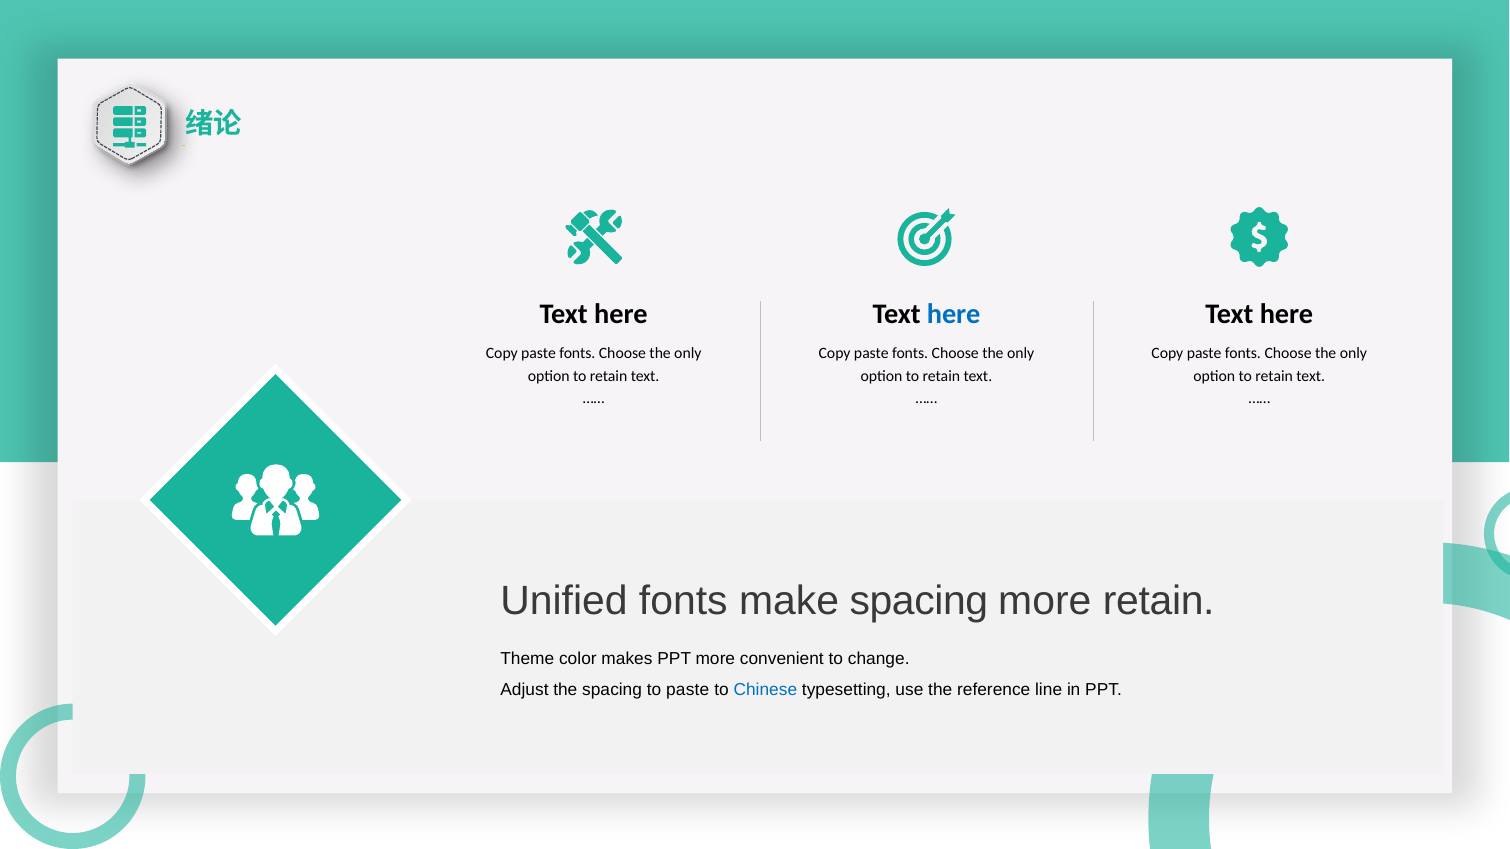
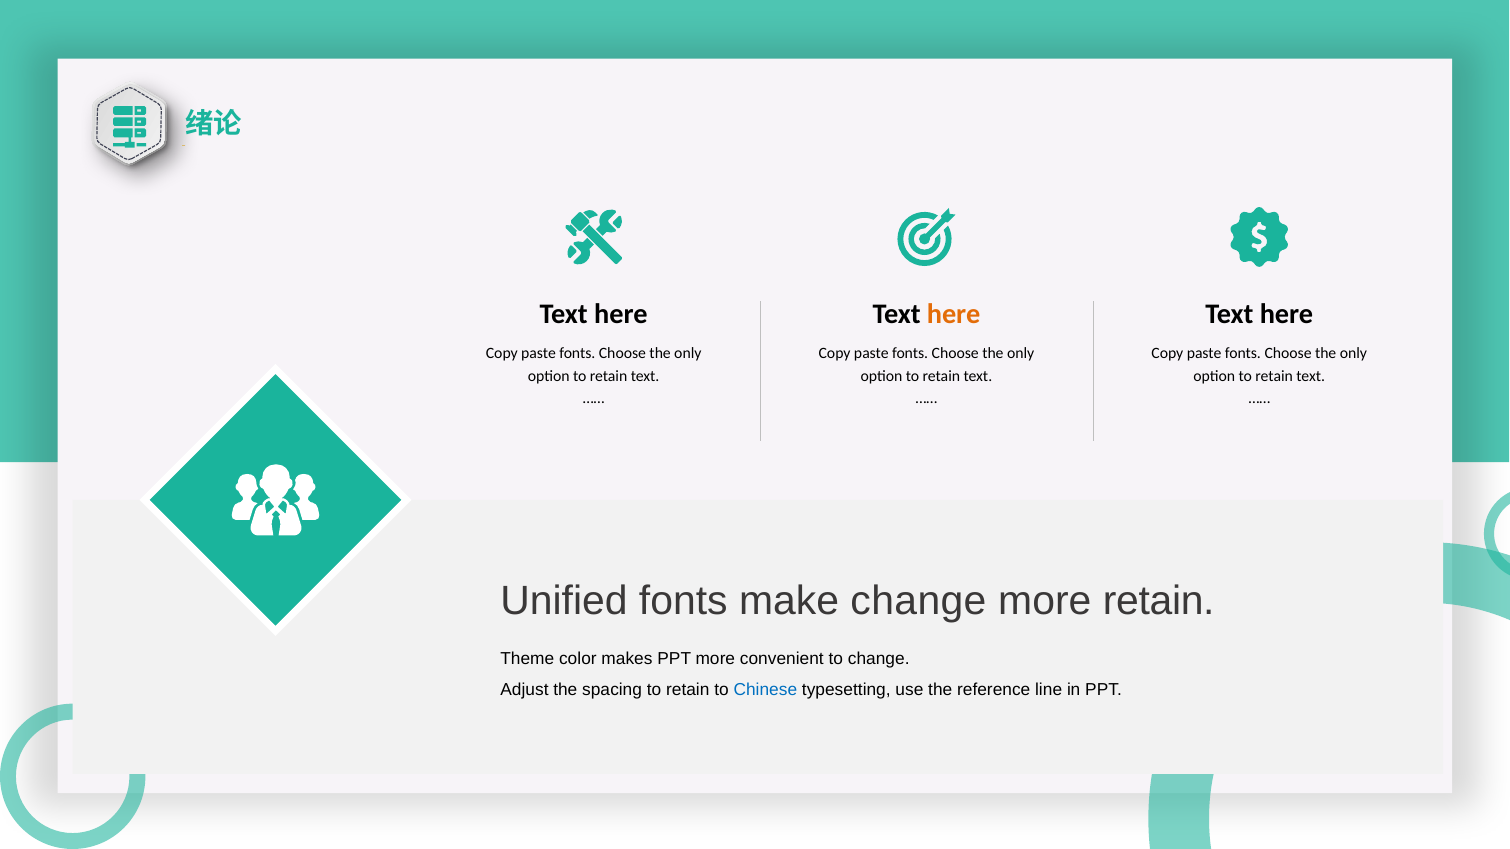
here at (954, 314) colour: blue -> orange
make spacing: spacing -> change
spacing to paste: paste -> retain
